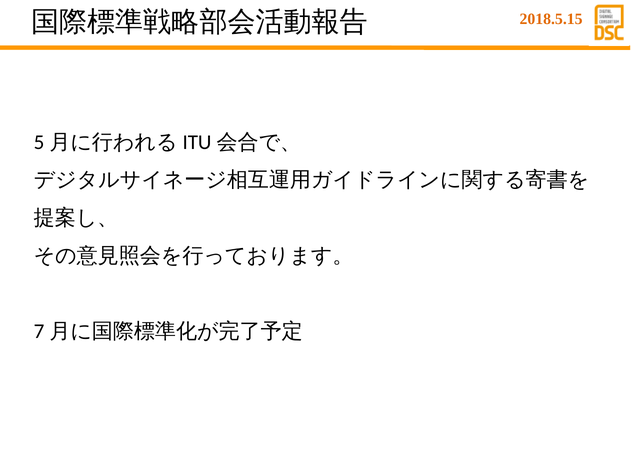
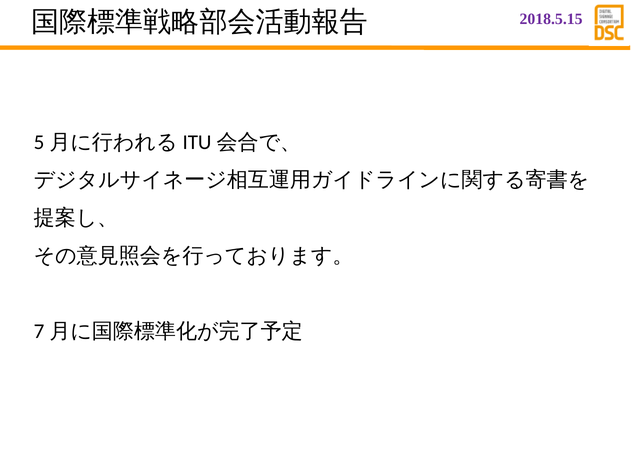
2018.5.15 colour: orange -> purple
